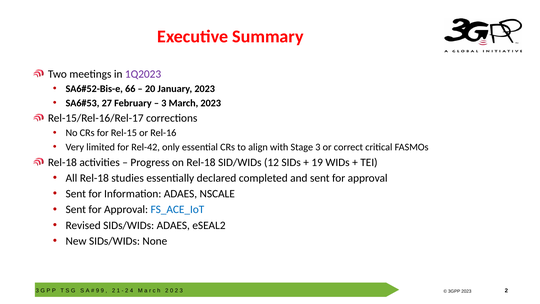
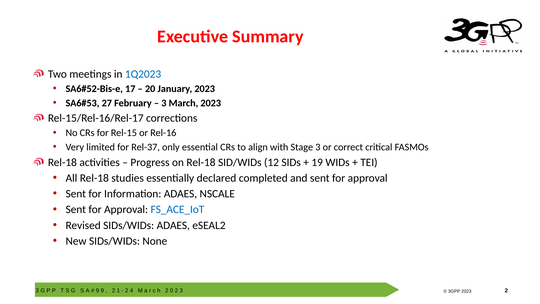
1Q2023 colour: purple -> blue
66: 66 -> 17
Rel-42: Rel-42 -> Rel-37
